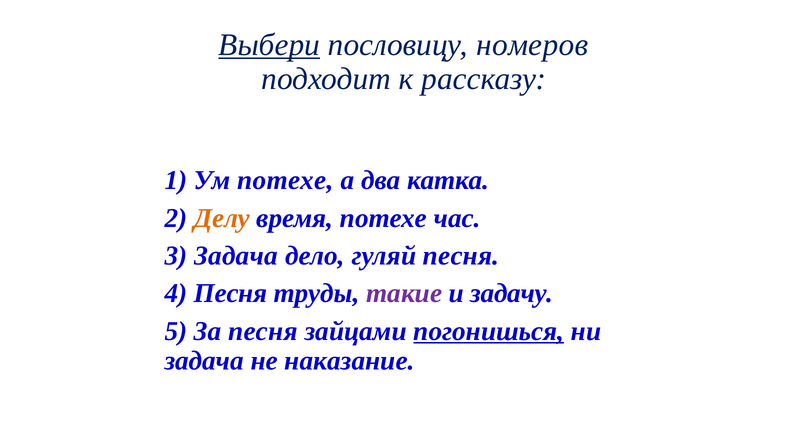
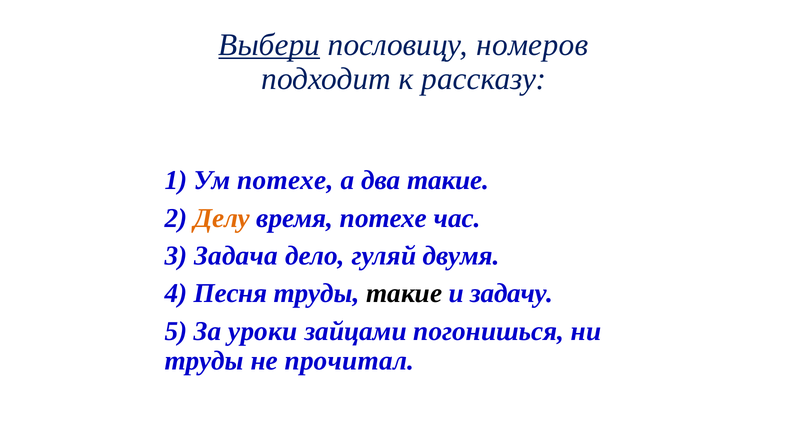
два катка: катка -> такие
гуляй песня: песня -> двумя
такие at (404, 294) colour: purple -> black
За песня: песня -> уроки
погонишься underline: present -> none
задача at (204, 361): задача -> труды
наказание: наказание -> прочитал
